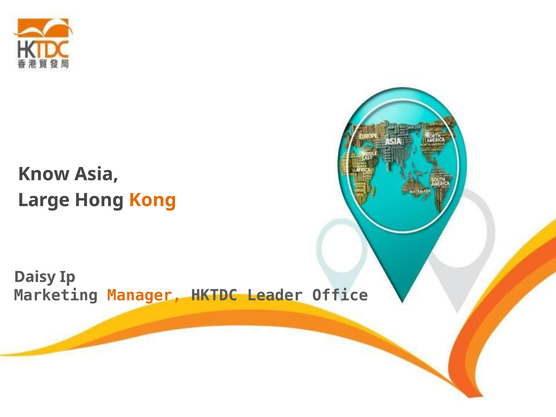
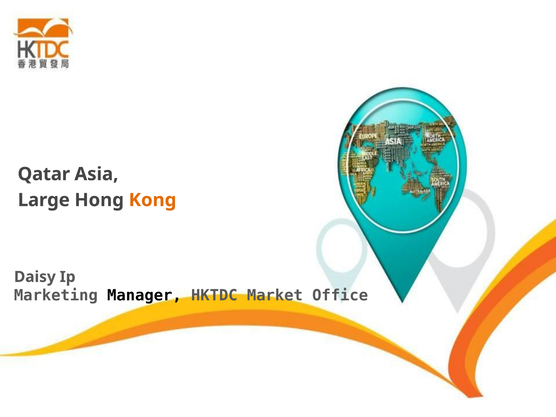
Know: Know -> Qatar
Manager colour: orange -> black
Leader: Leader -> Market
